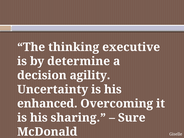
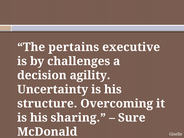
thinking: thinking -> pertains
determine: determine -> challenges
enhanced: enhanced -> structure
